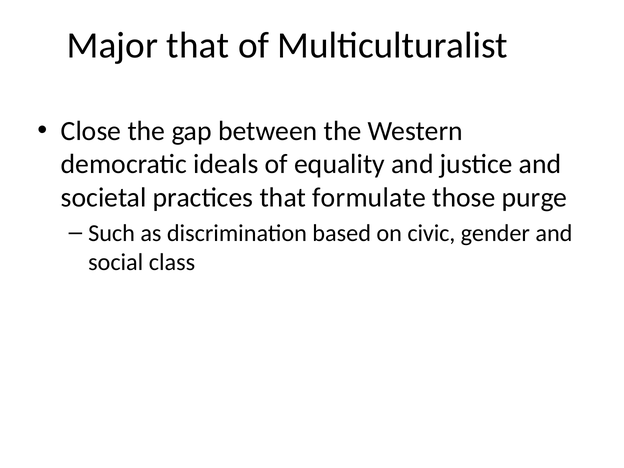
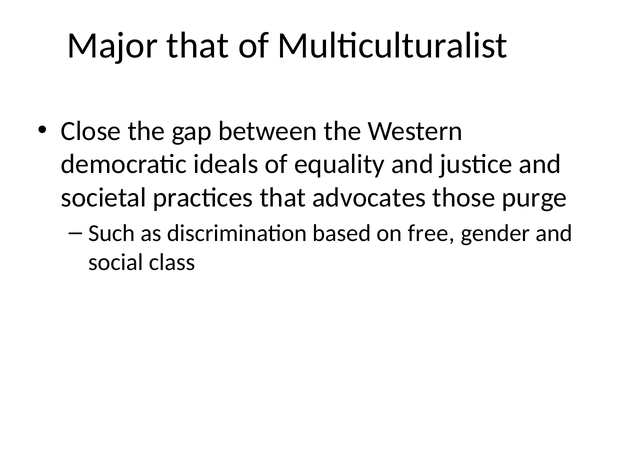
formulate: formulate -> advocates
civic: civic -> free
